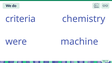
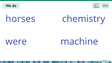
criteria: criteria -> horses
